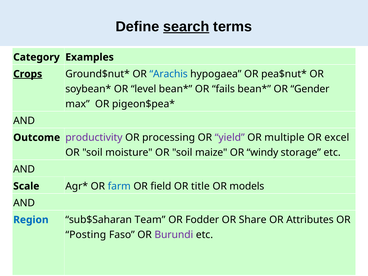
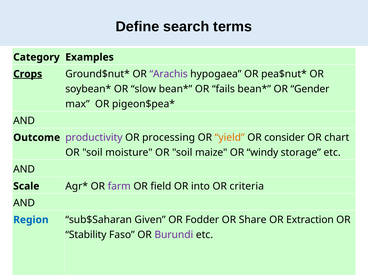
search underline: present -> none
Arachis colour: blue -> purple
level: level -> slow
yield colour: purple -> orange
multiple: multiple -> consider
excel: excel -> chart
farm colour: blue -> purple
title: title -> into
models: models -> criteria
Team: Team -> Given
Attributes: Attributes -> Extraction
Posting: Posting -> Stability
